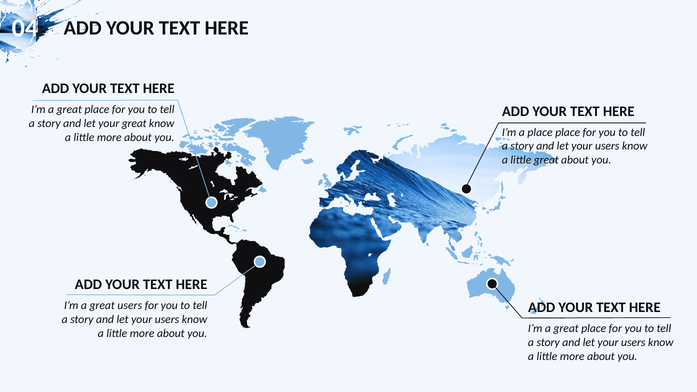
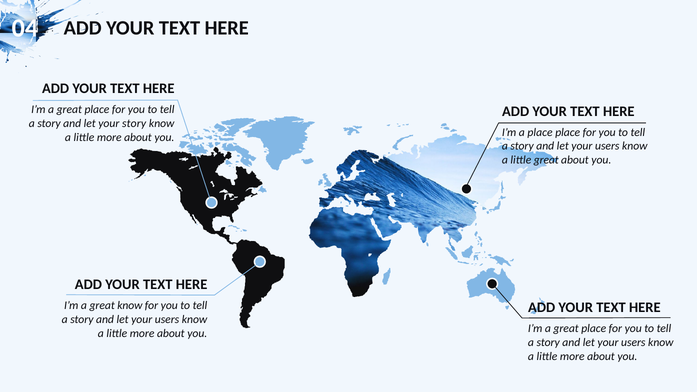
your great: great -> story
great users: users -> know
